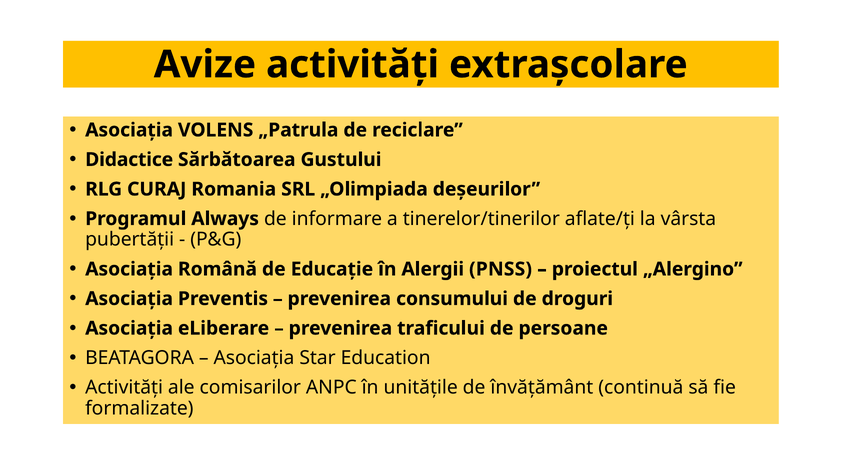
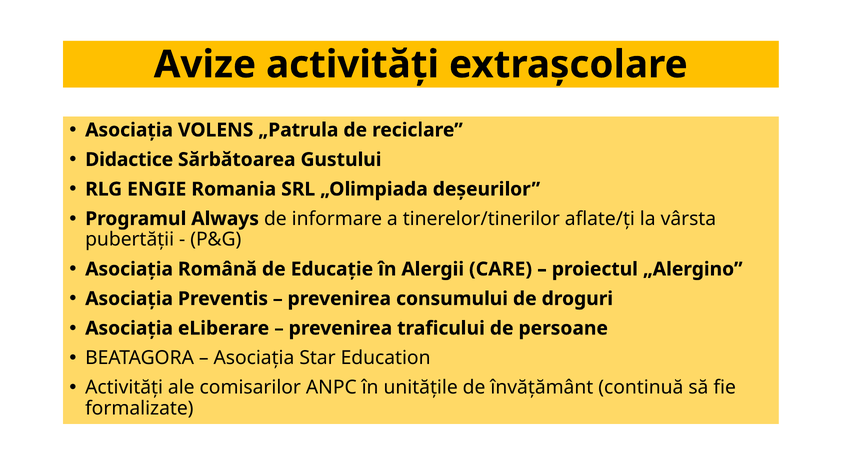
CURAJ: CURAJ -> ENGIE
PNSS: PNSS -> CARE
